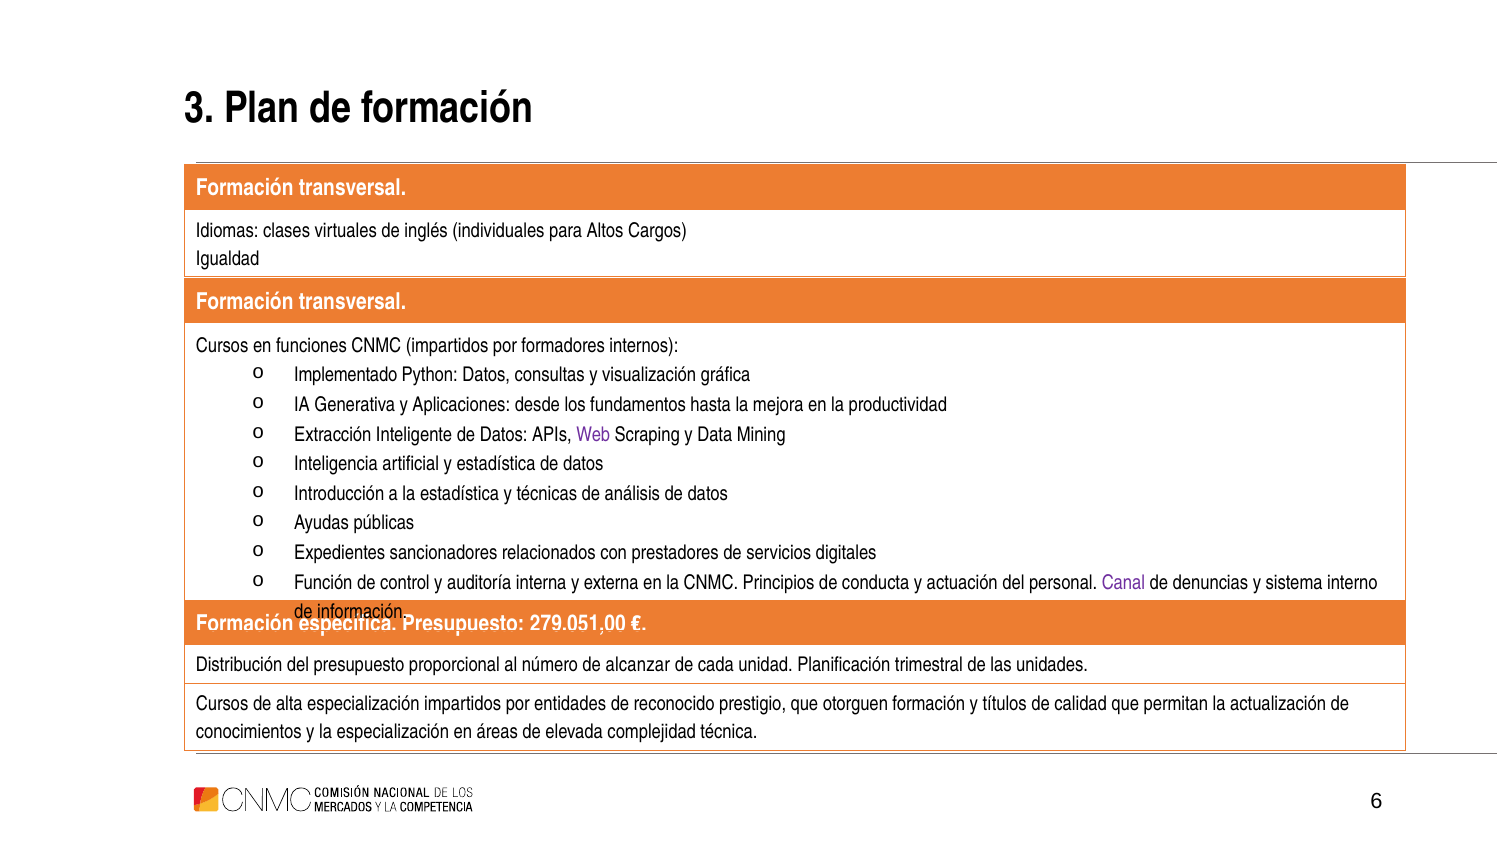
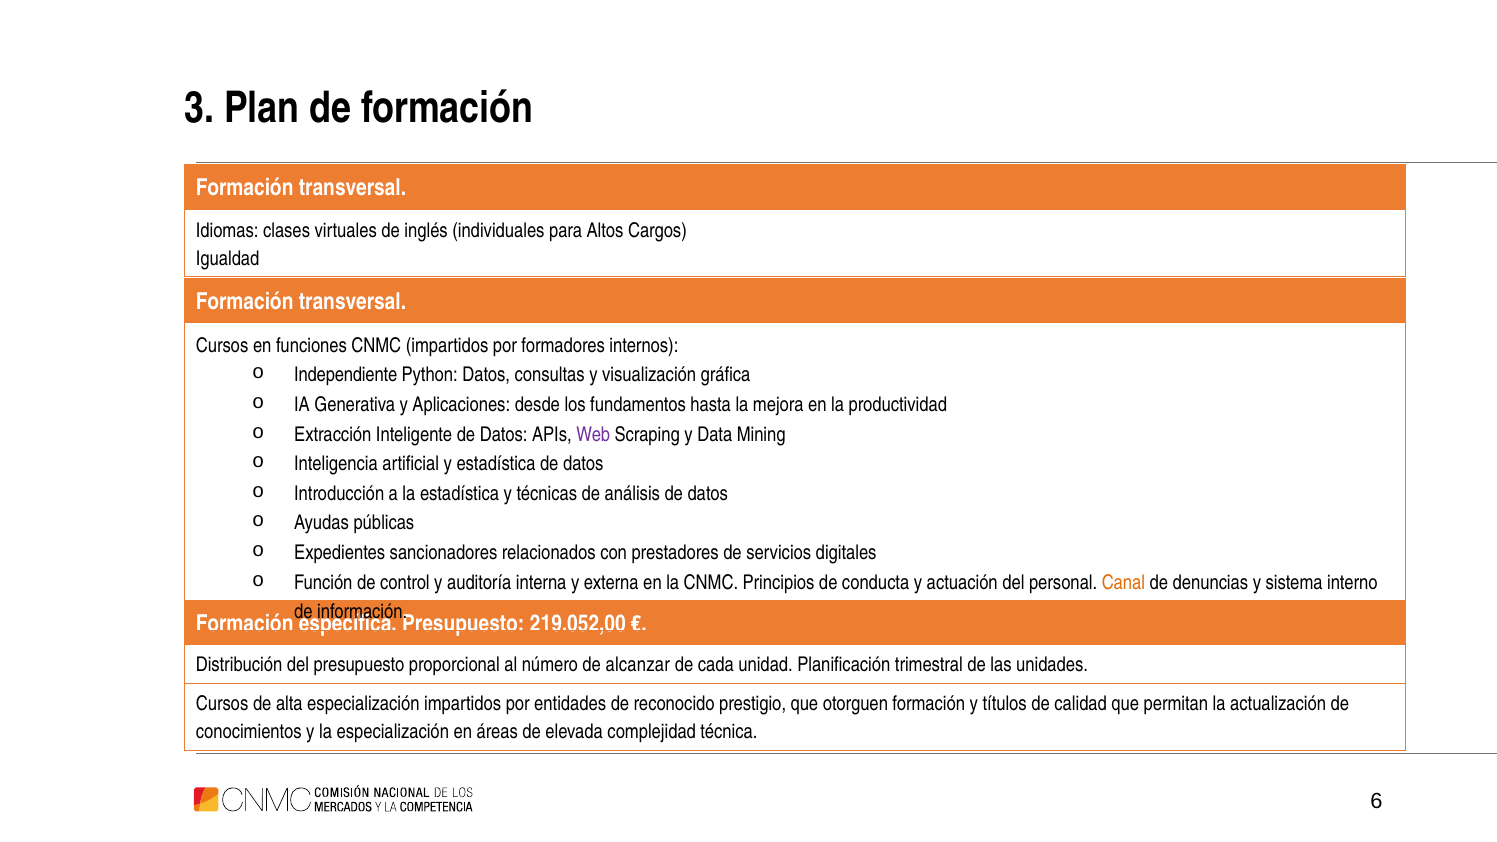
Implementado: Implementado -> Independiente
Canal colour: purple -> orange
279.051,00: 279.051,00 -> 219.052,00
